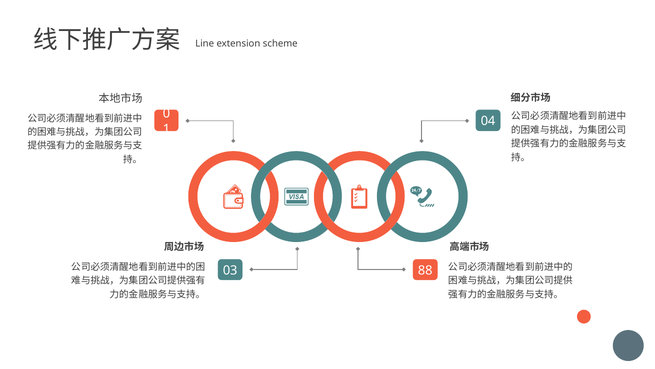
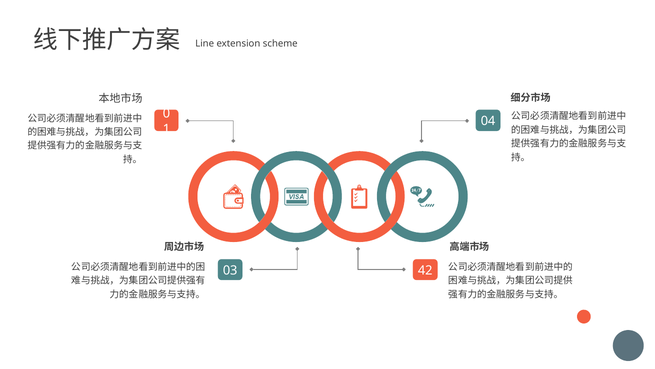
88: 88 -> 42
